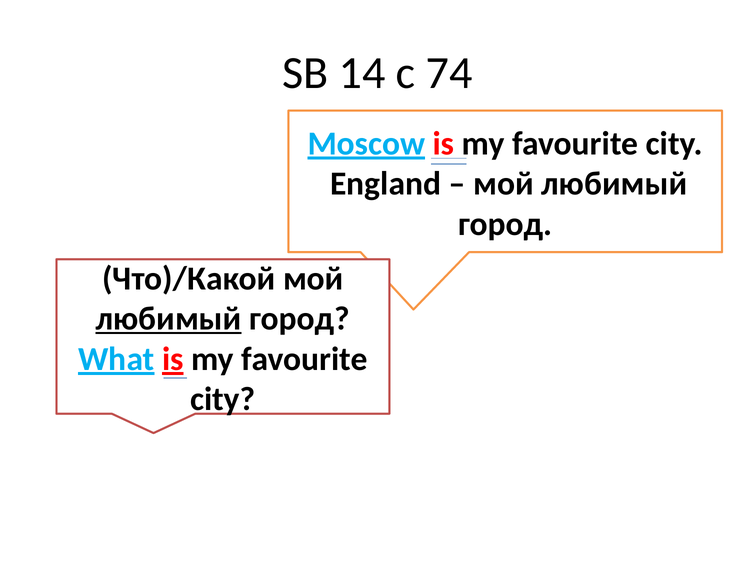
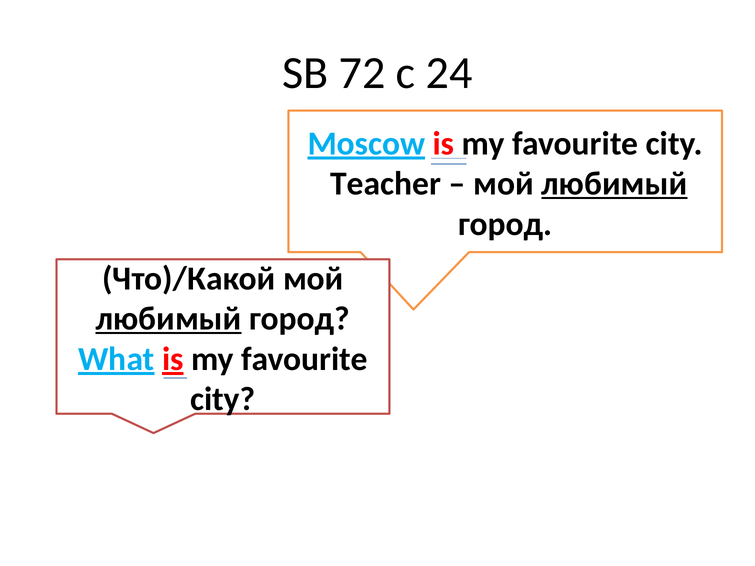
14: 14 -> 72
74: 74 -> 24
England: England -> Teacher
любимый at (614, 184) underline: none -> present
